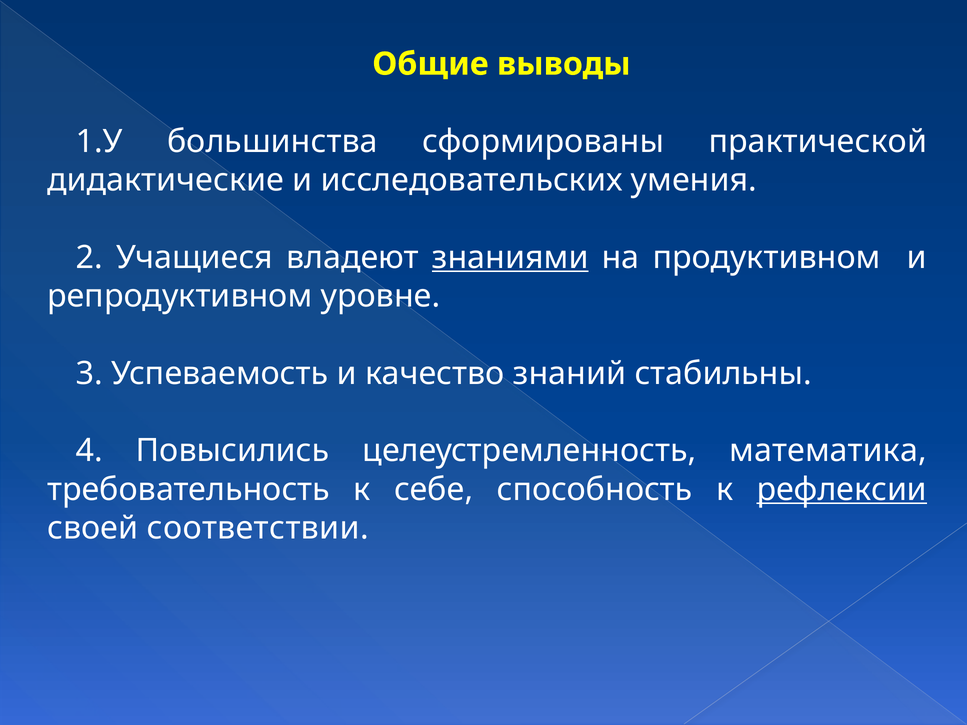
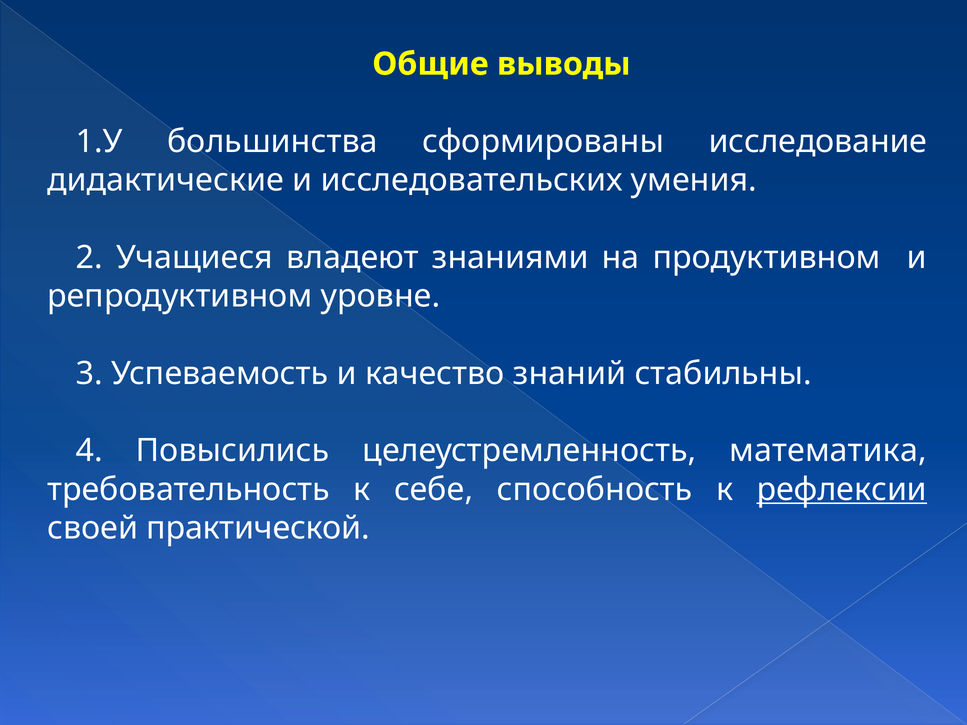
практической: практической -> исследование
знаниями underline: present -> none
соответствии: соответствии -> практической
